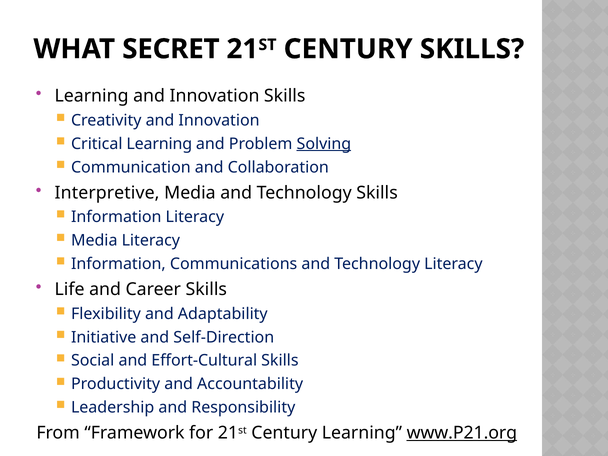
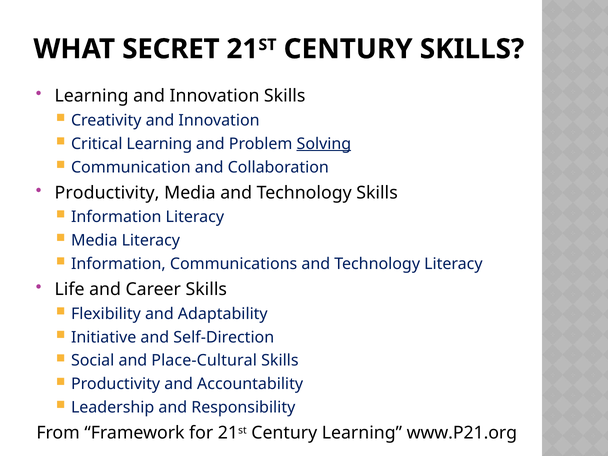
Interpretive at (107, 193): Interpretive -> Productivity
Effort-Cultural: Effort-Cultural -> Place-Cultural
www.P21.org underline: present -> none
